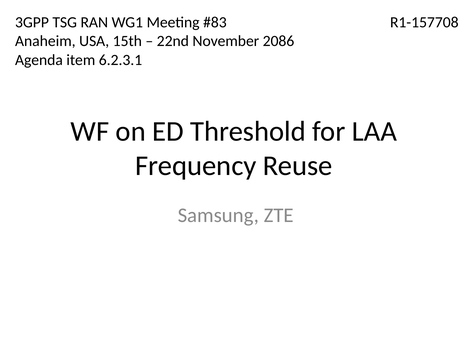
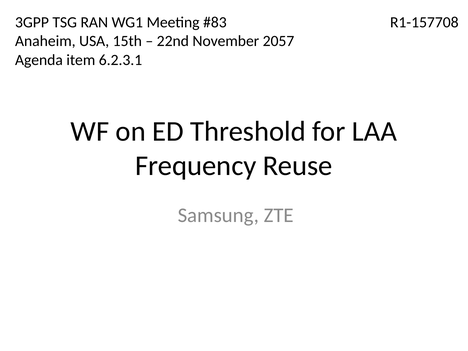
2086: 2086 -> 2057
